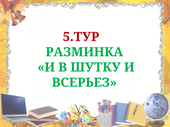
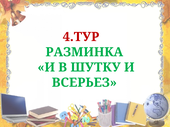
5.ТУР: 5.ТУР -> 4.ТУР
